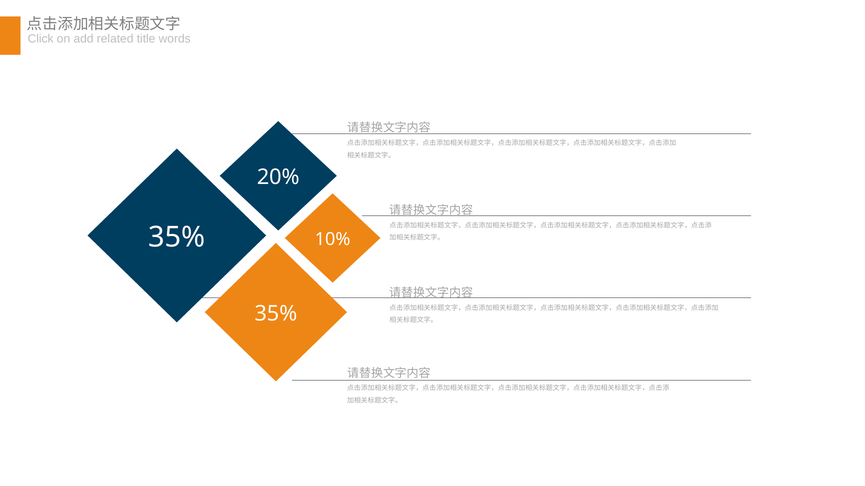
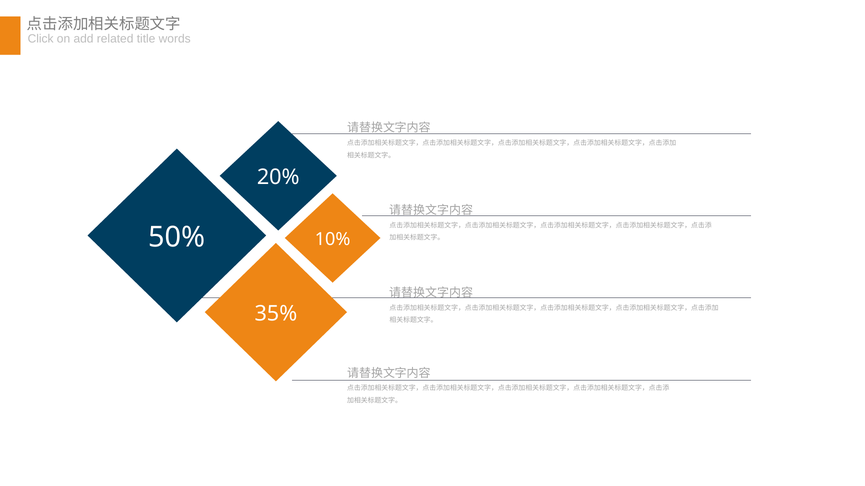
35% at (177, 238): 35% -> 50%
